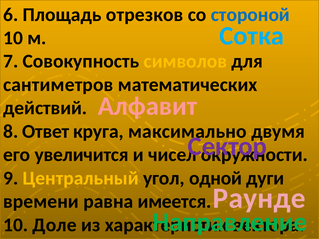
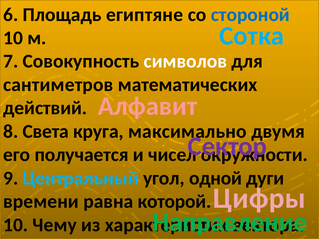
отрезков: отрезков -> египтяне
символов colour: yellow -> white
Ответ: Ответ -> Света
увеличится: увеличится -> получается
Центральный colour: yellow -> light blue
Раунде: Раунде -> Цифры
имеется: имеется -> которой
Доле: Доле -> Чему
